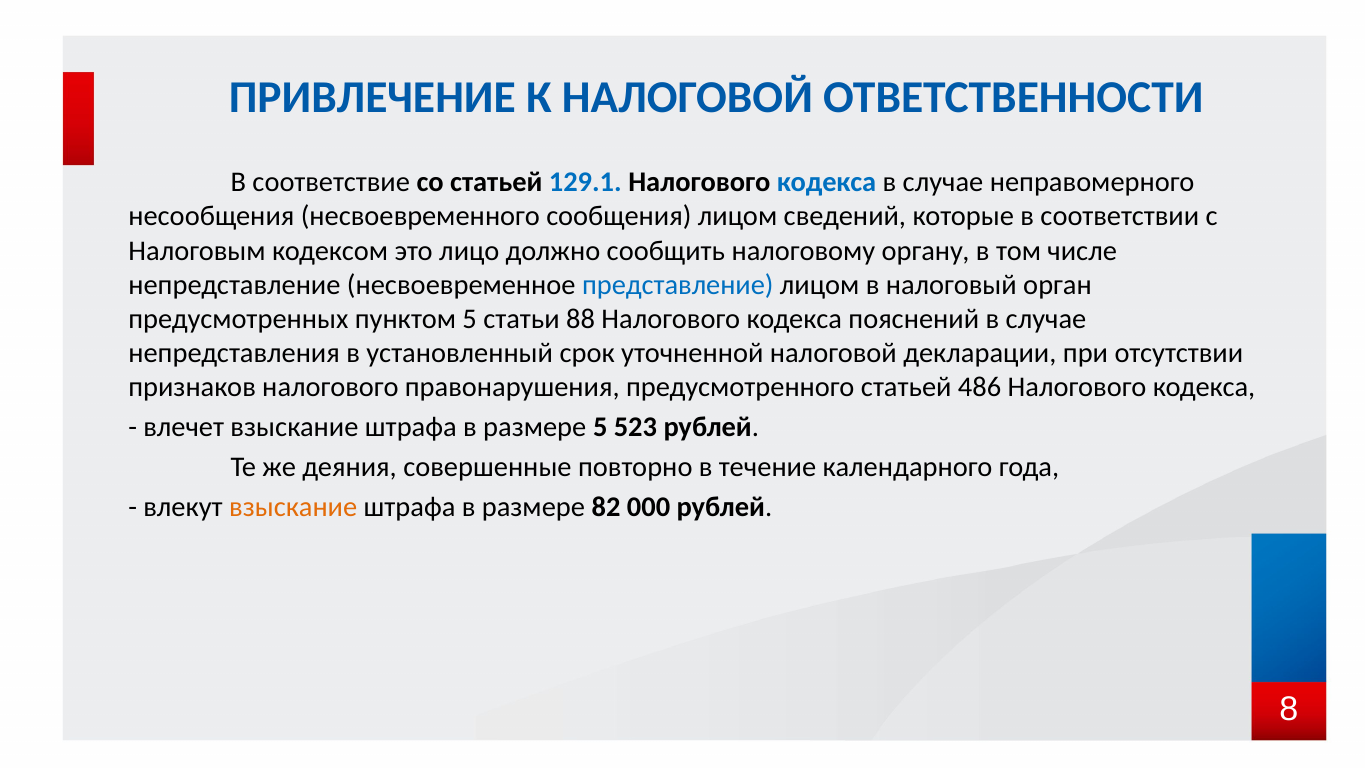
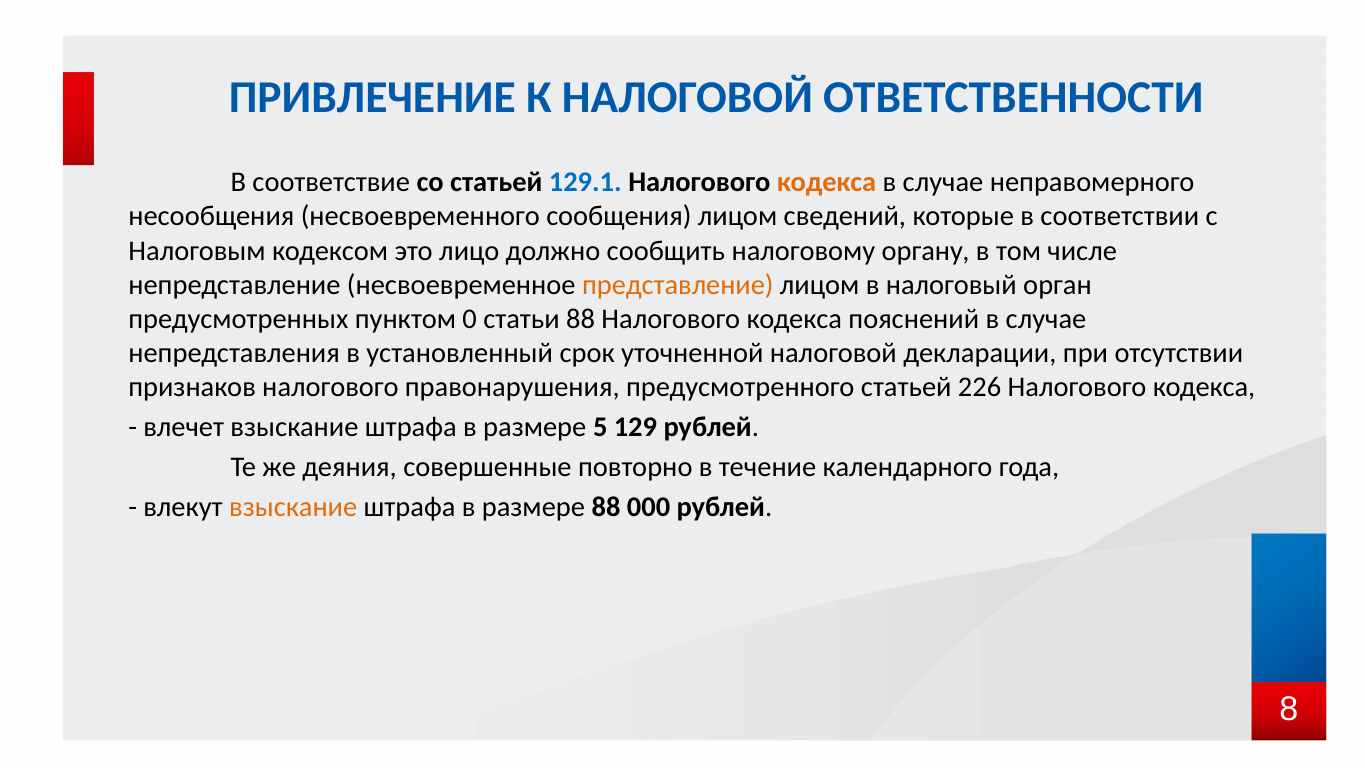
кодекса at (826, 182) colour: blue -> orange
представление colour: blue -> orange
пунктом 5: 5 -> 0
486: 486 -> 226
523: 523 -> 129
размере 82: 82 -> 88
